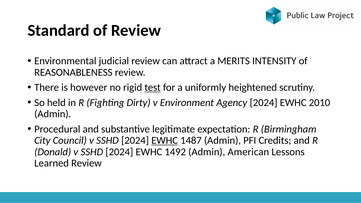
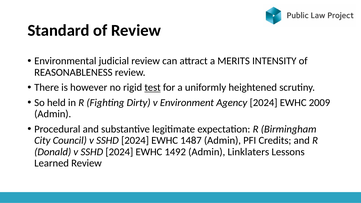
2010: 2010 -> 2009
EWHC at (165, 141) underline: present -> none
American: American -> Linklaters
